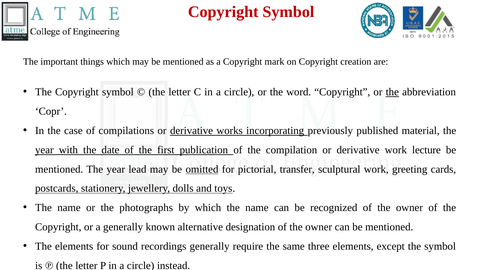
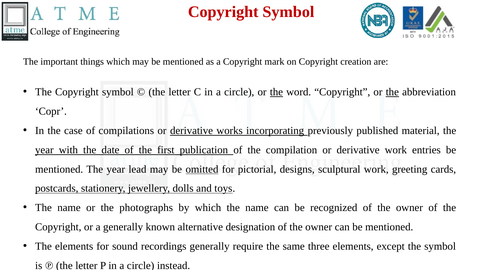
the at (276, 92) underline: none -> present
lecture: lecture -> entries
transfer: transfer -> designs
